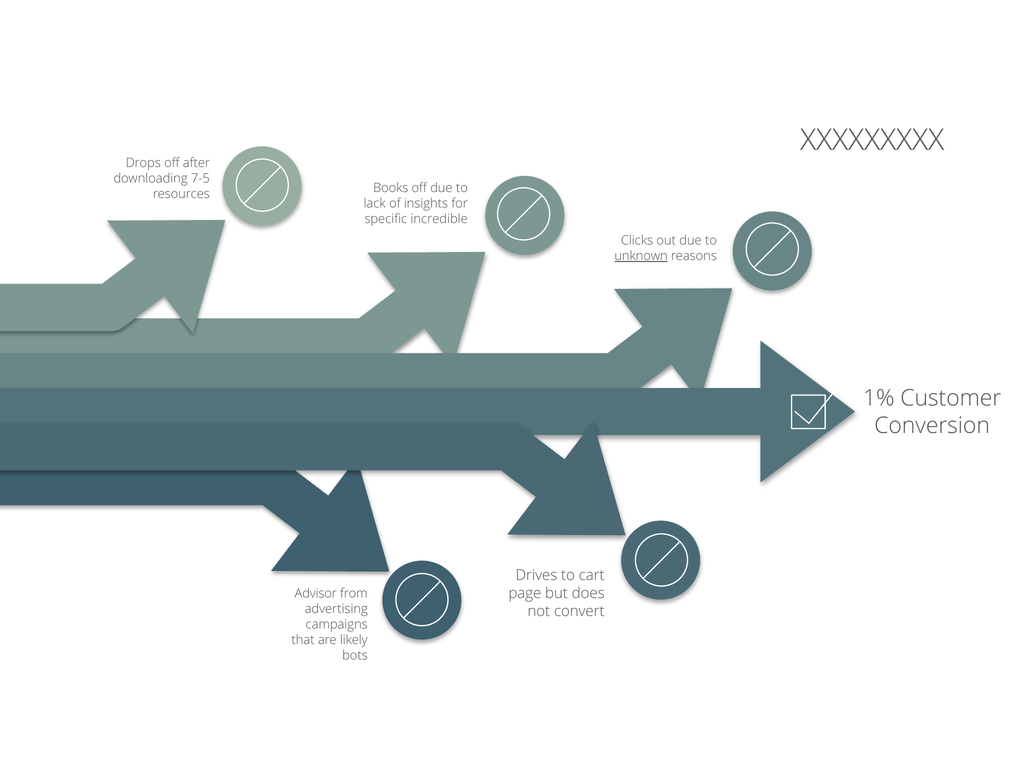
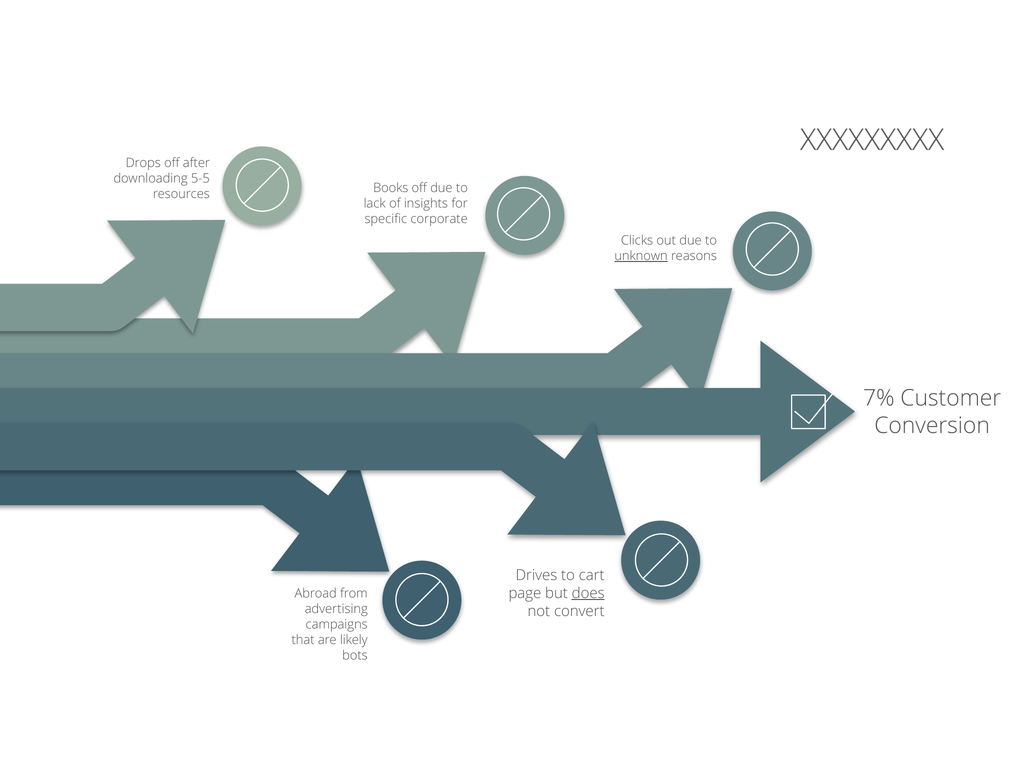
7-5: 7-5 -> 5-5
incredible: incredible -> corporate
1%: 1% -> 7%
does underline: none -> present
Advisor: Advisor -> Abroad
